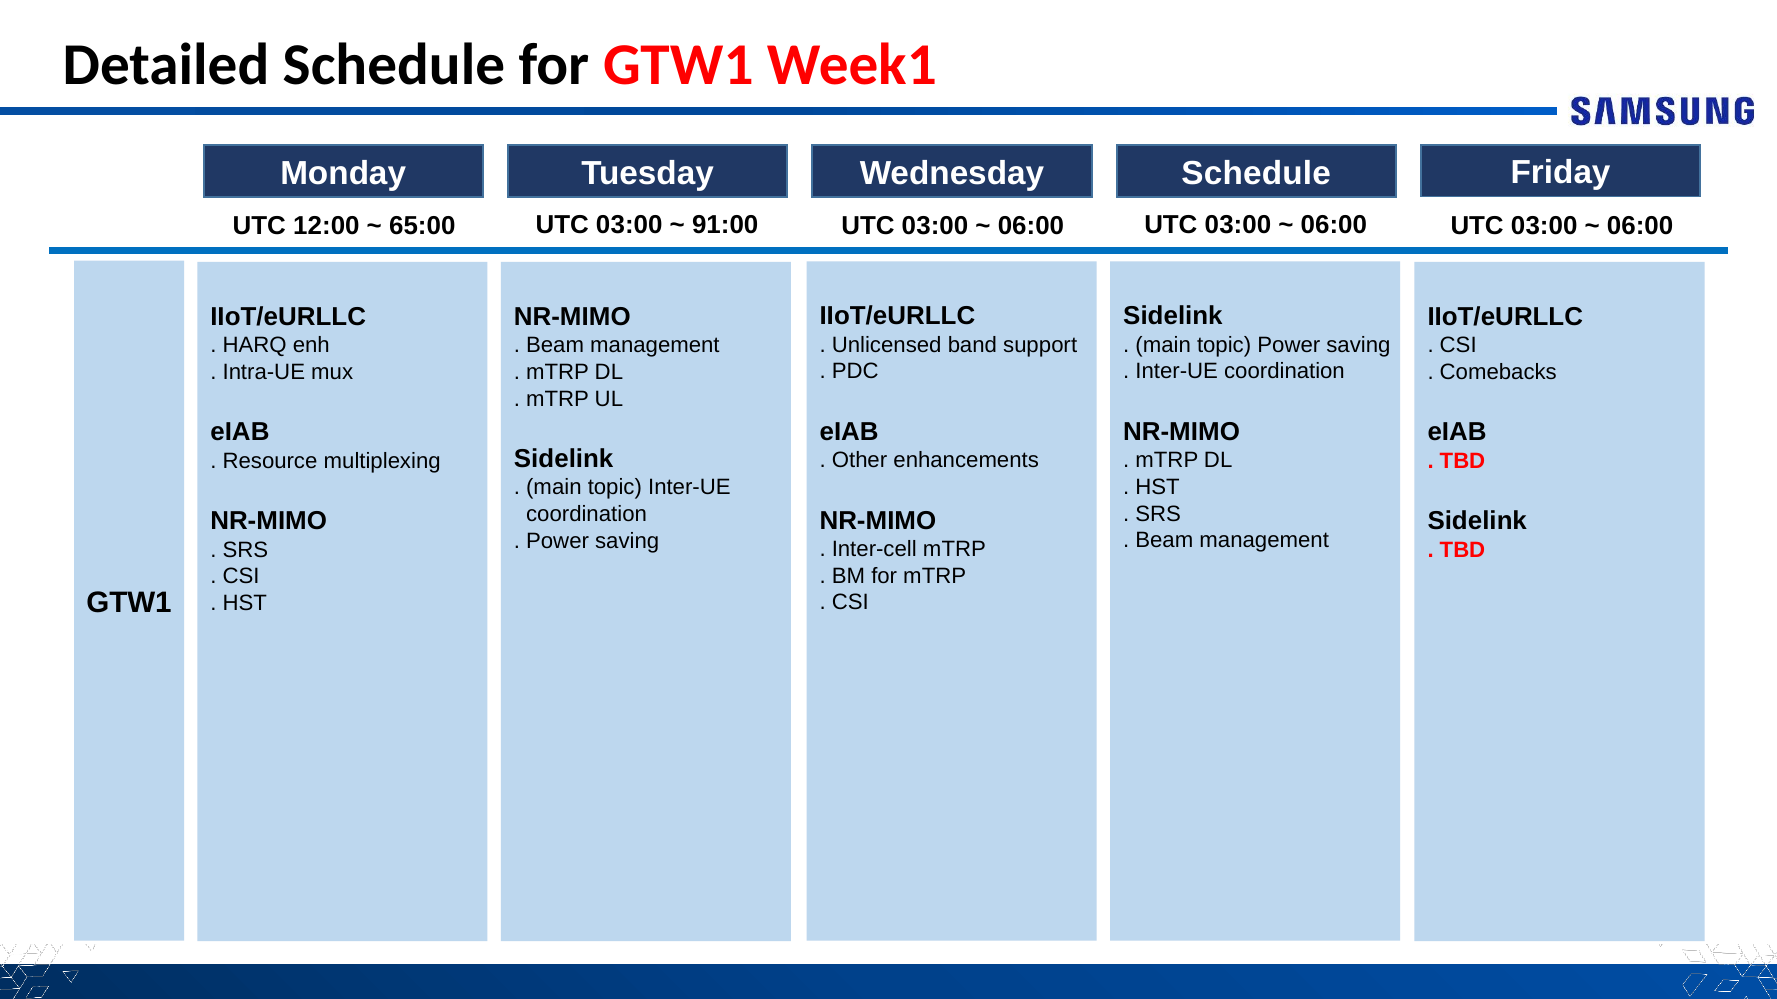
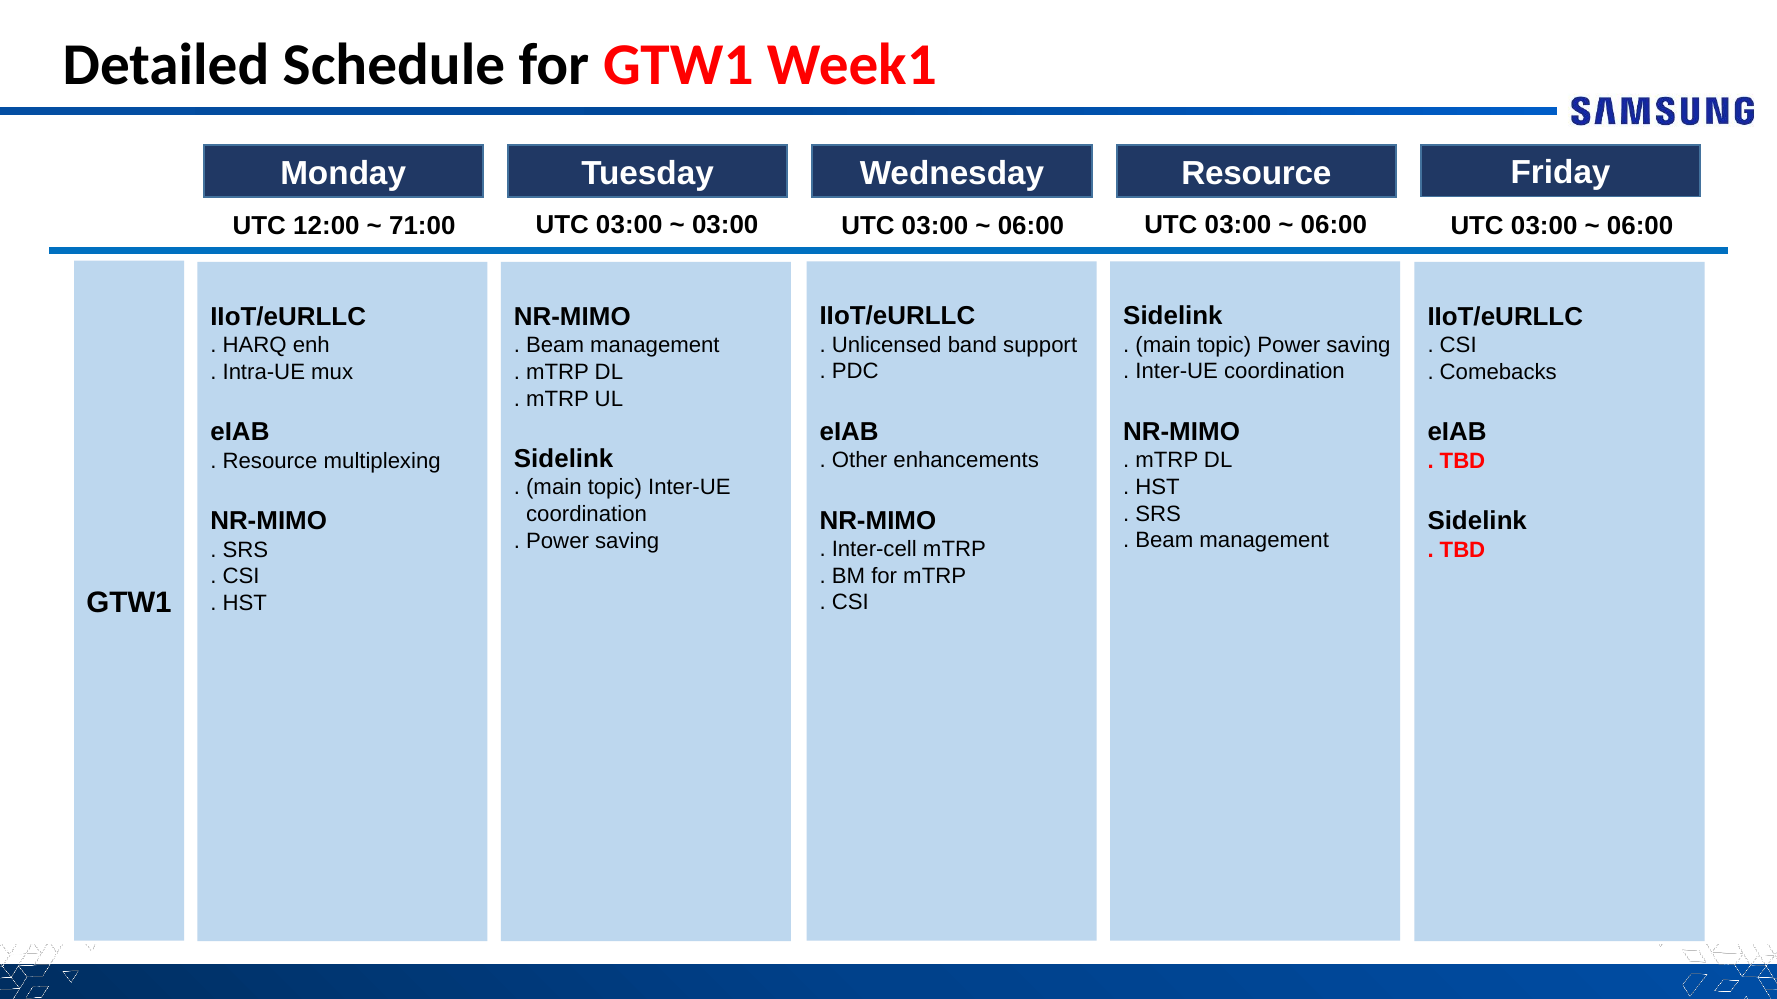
Wednesday Schedule: Schedule -> Resource
65:00: 65:00 -> 71:00
91:00 at (725, 226): 91:00 -> 03:00
